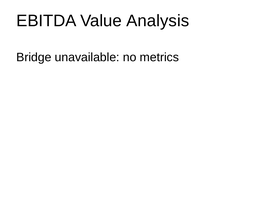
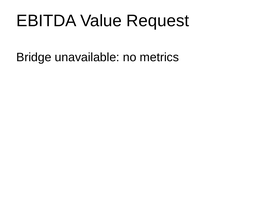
Analysis: Analysis -> Request
